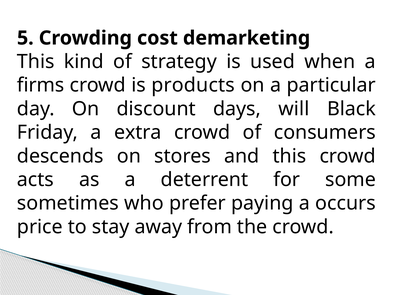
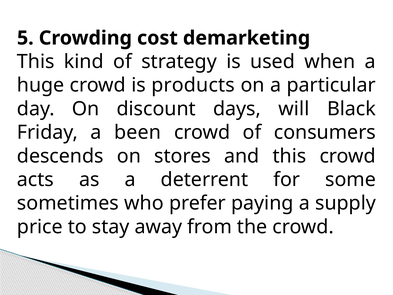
firms: firms -> huge
extra: extra -> been
occurs: occurs -> supply
